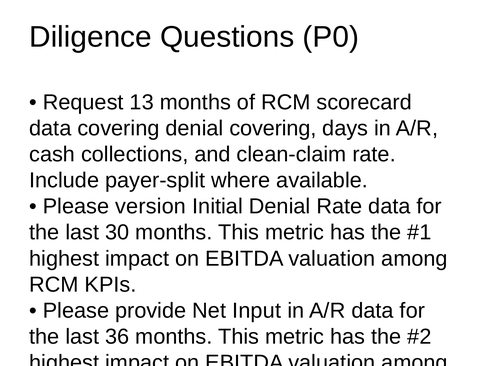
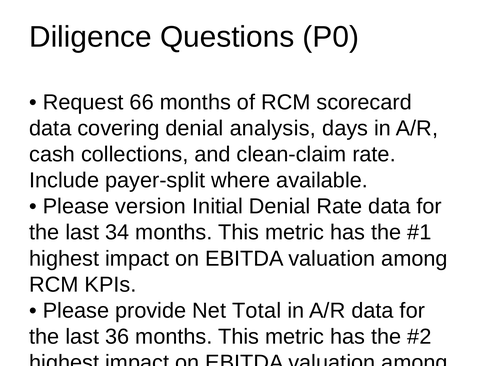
13: 13 -> 66
denial covering: covering -> analysis
30: 30 -> 34
Input: Input -> Total
